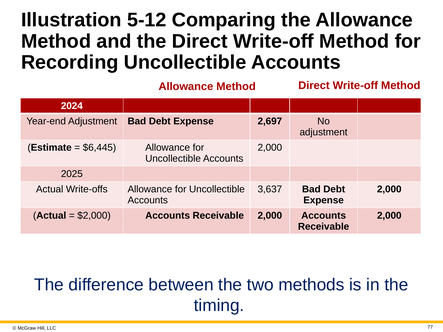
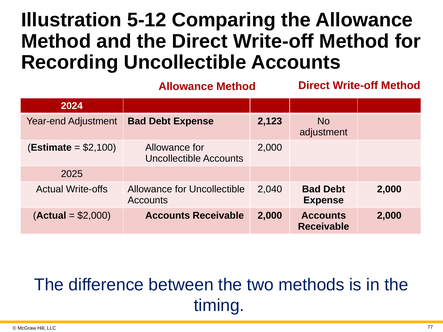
2,697: 2,697 -> 2,123
$6,445: $6,445 -> $2,100
3,637: 3,637 -> 2,040
